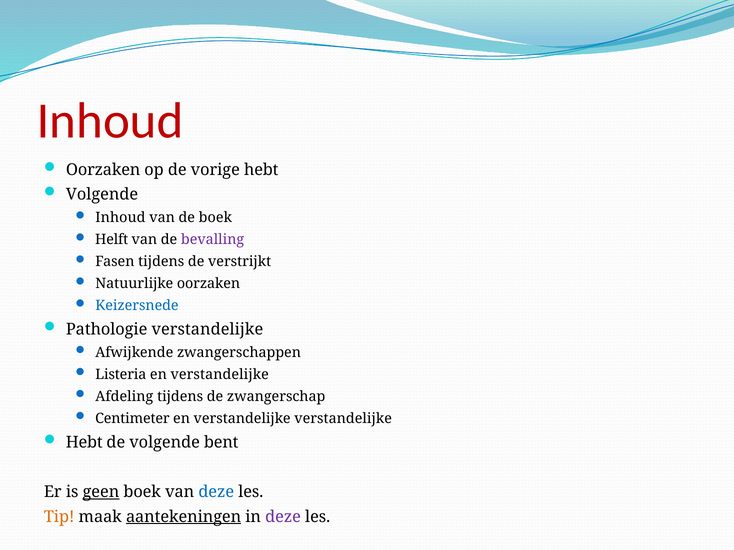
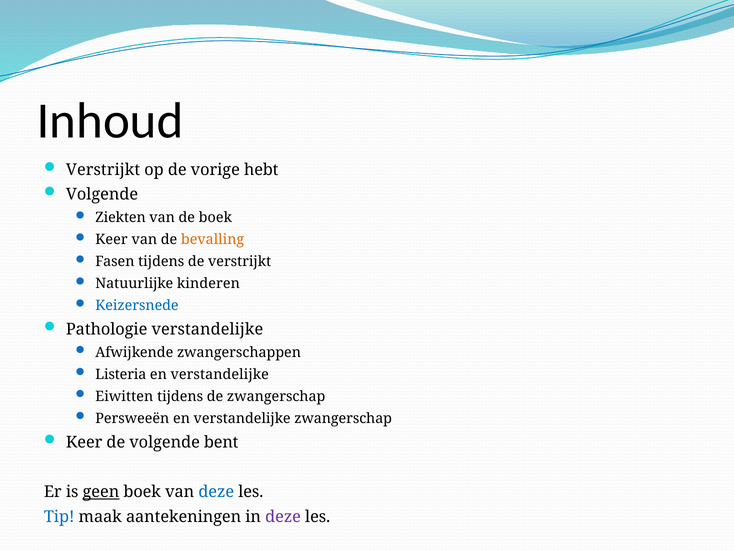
Inhoud at (110, 121) colour: red -> black
Oorzaken at (103, 170): Oorzaken -> Verstrijkt
Inhoud at (120, 218): Inhoud -> Ziekten
Helft at (112, 240): Helft -> Keer
bevalling colour: purple -> orange
Natuurlijke oorzaken: oorzaken -> kinderen
Afdeling: Afdeling -> Eiwitten
Centimeter: Centimeter -> Persweeën
verstandelijke verstandelijke: verstandelijke -> zwangerschap
Hebt at (84, 443): Hebt -> Keer
Tip colour: orange -> blue
aantekeningen underline: present -> none
